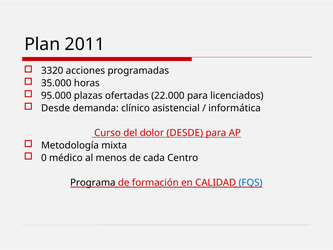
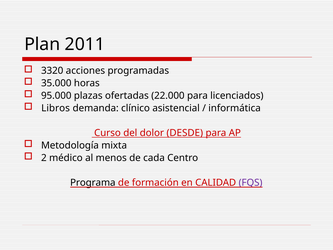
Desde at (56, 108): Desde -> Libros
0: 0 -> 2
FQS colour: blue -> purple
